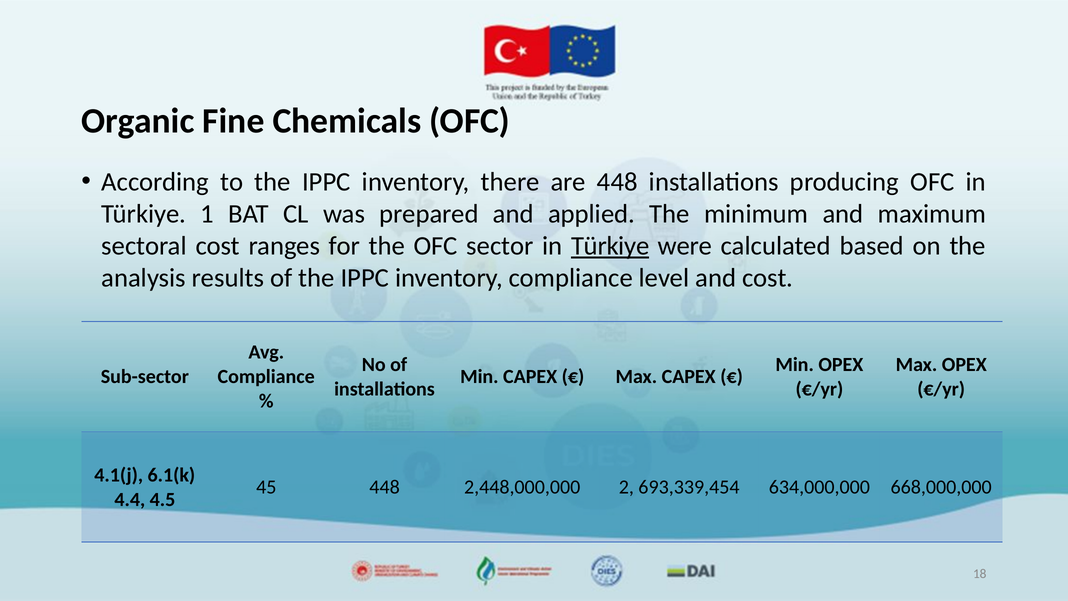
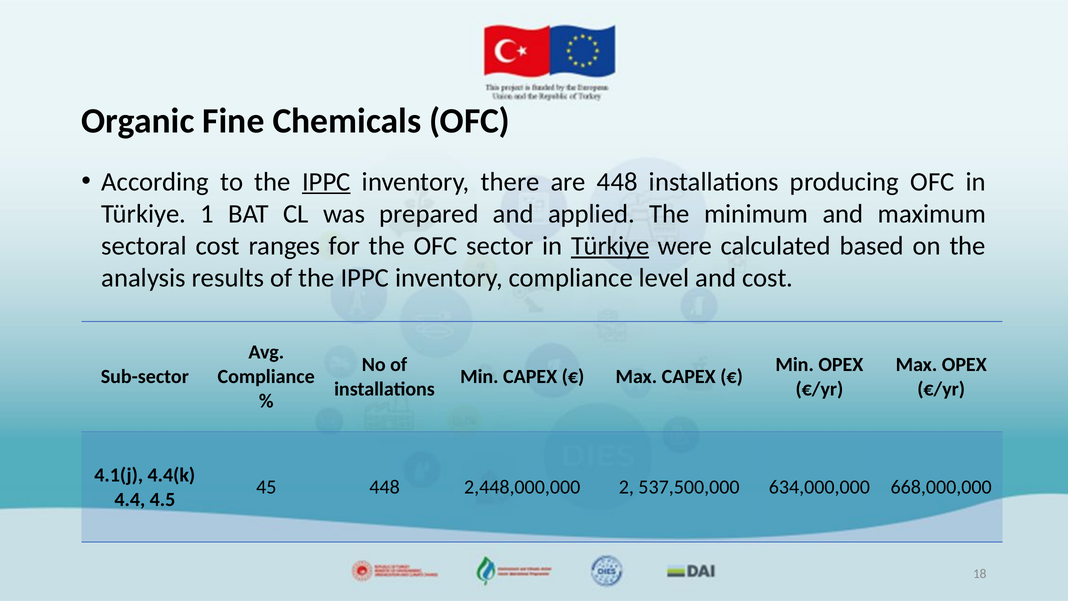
IPPC at (326, 182) underline: none -> present
6.1(k: 6.1(k -> 4.4(k
693,339,454: 693,339,454 -> 537,500,000
